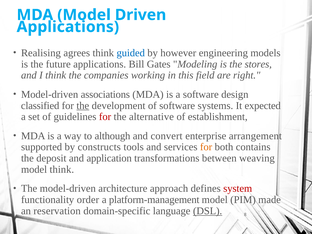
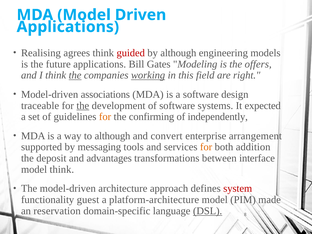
guided colour: blue -> red
by however: however -> although
stores: stores -> offers
the at (75, 75) underline: none -> present
working underline: none -> present
classified: classified -> traceable
for at (105, 117) colour: red -> orange
alternative: alternative -> confirming
establishment: establishment -> independently
constructs: constructs -> messaging
contains: contains -> addition
application: application -> advantages
weaving: weaving -> interface
order: order -> guest
platform-management: platform-management -> platform-architecture
